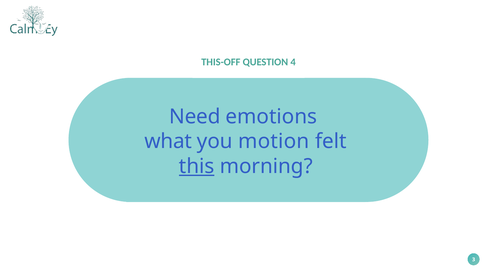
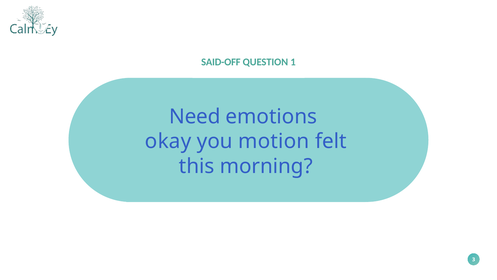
THIS-OFF: THIS-OFF -> SAID-OFF
4: 4 -> 1
what: what -> okay
this underline: present -> none
